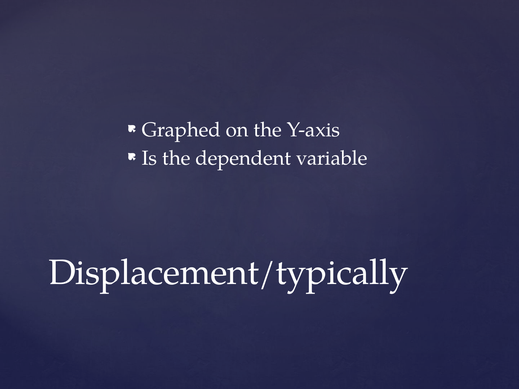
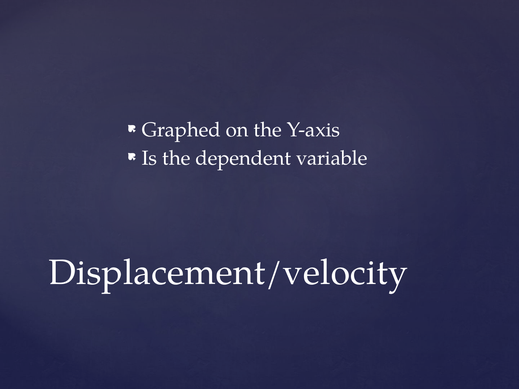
Displacement/typically: Displacement/typically -> Displacement/velocity
